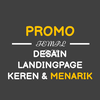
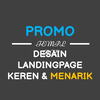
PROMO colour: yellow -> light blue
